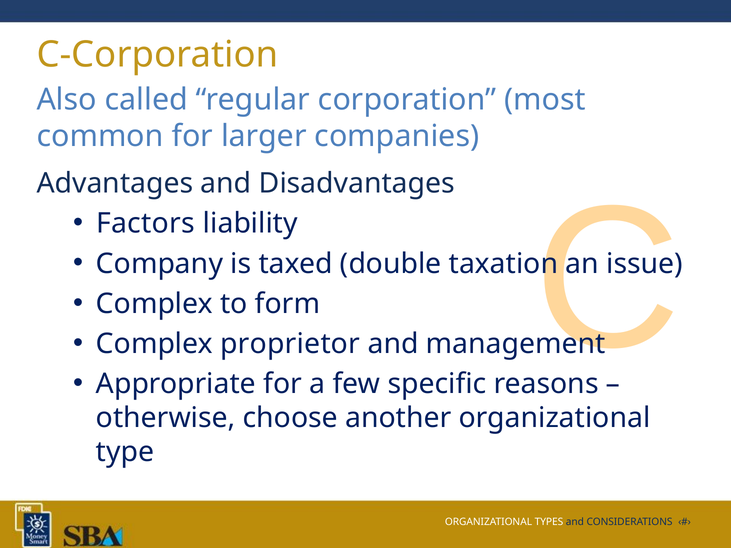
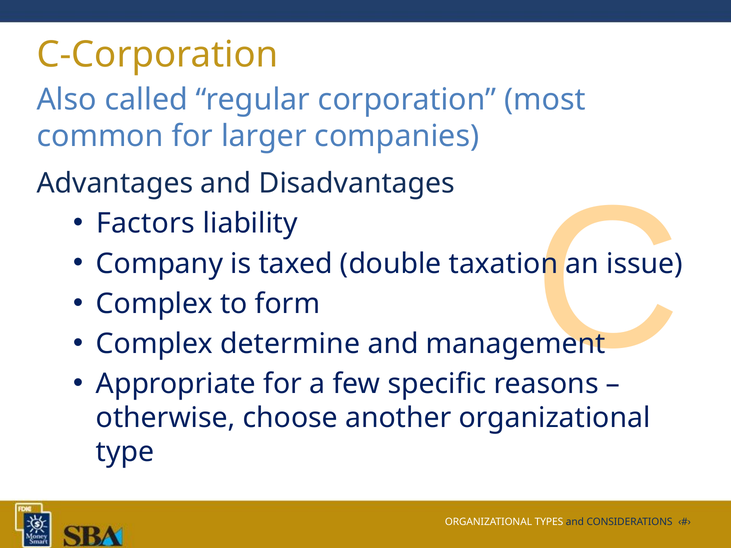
proprietor: proprietor -> determine
